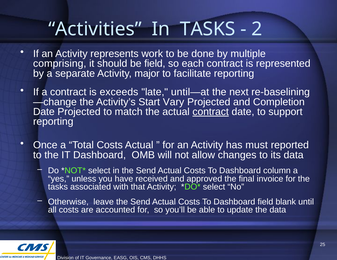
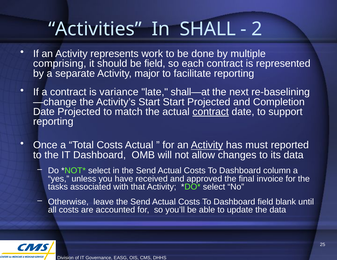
In TASKS: TASKS -> SHALL
exceeds: exceeds -> variance
until—at: until—at -> shall—at
Start Vary: Vary -> Start
Activity at (207, 145) underline: none -> present
